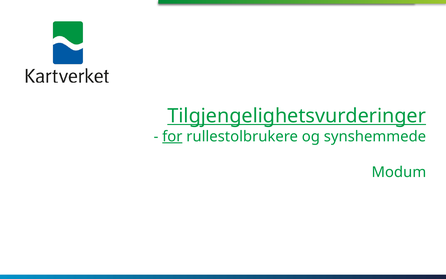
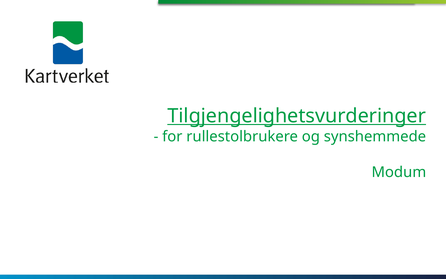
for underline: present -> none
